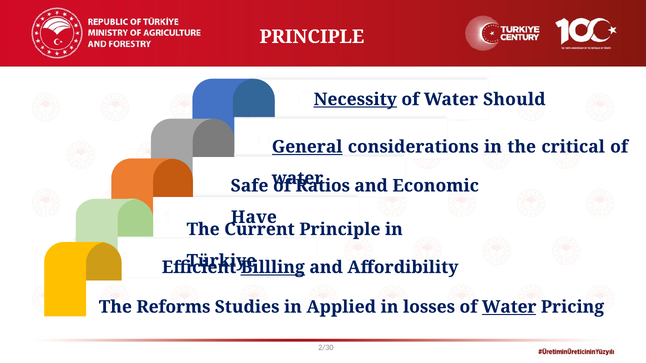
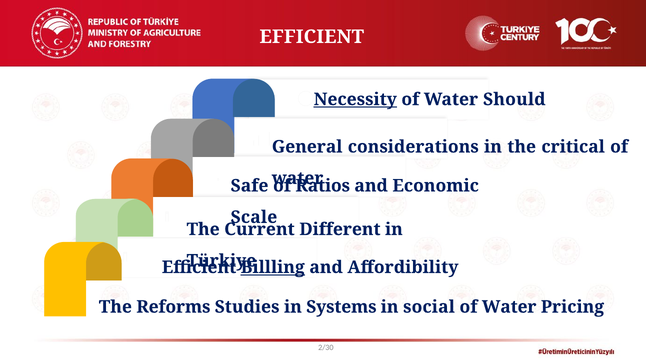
PRINCIPLE at (312, 37): PRINCIPLE -> EFFICIENT
General underline: present -> none
Have: Have -> Scale
Current Principle: Principle -> Different
Applied: Applied -> Systems
losses: losses -> social
Water at (509, 307) underline: present -> none
